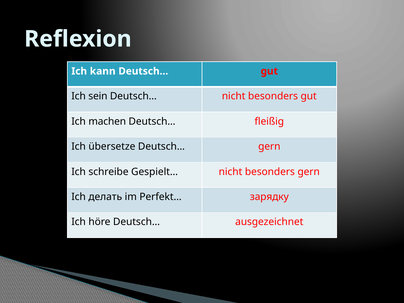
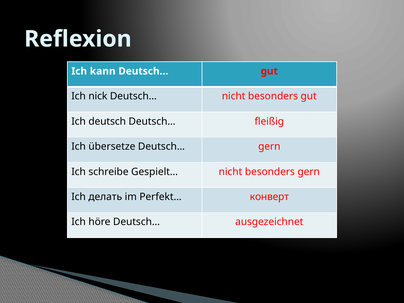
sein: sein -> nick
machen: machen -> deutsch
зарядку: зарядку -> конверт
